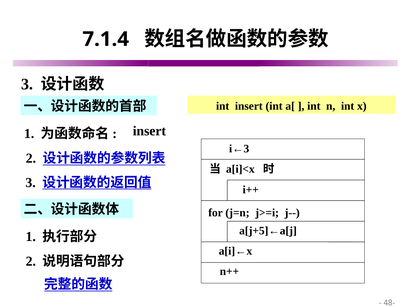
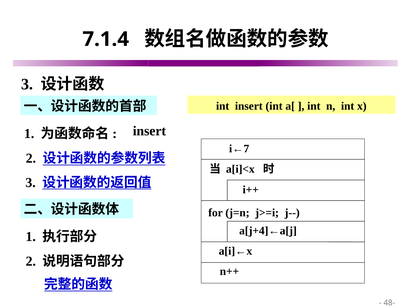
i←3: i←3 -> i←7
a[j+5]←a[j: a[j+5]←a[j -> a[j+4]←a[j
